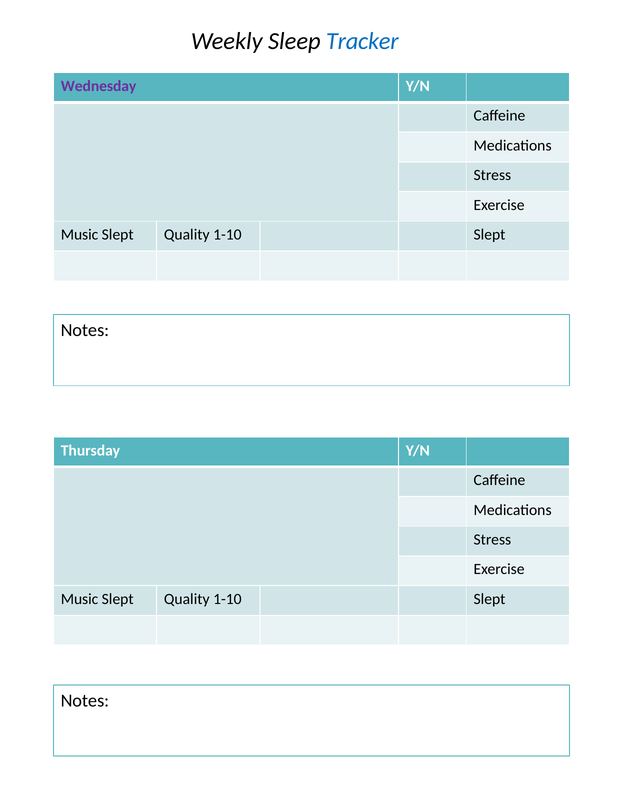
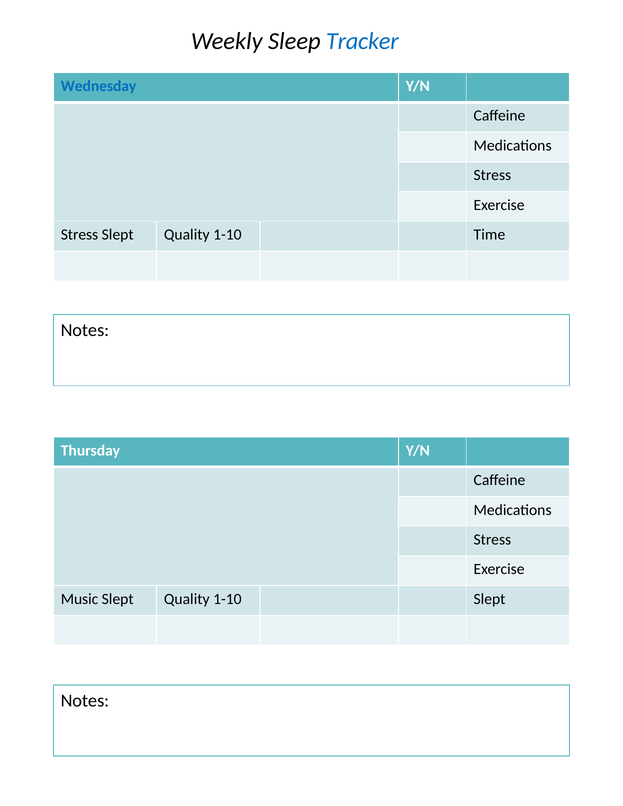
Wednesday colour: purple -> blue
Music at (79, 235): Music -> Stress
Slept at (489, 235): Slept -> Time
